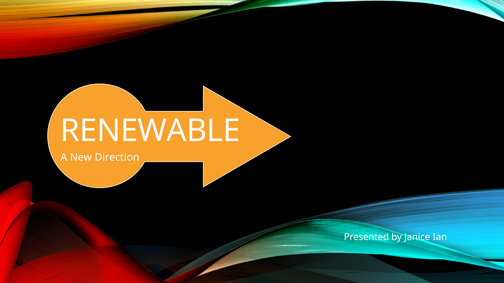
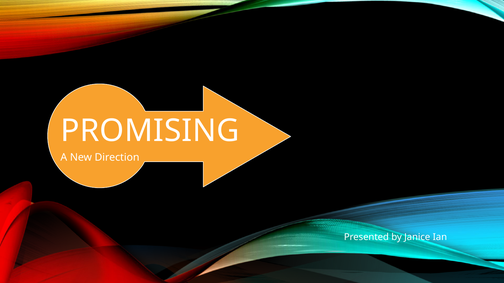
RENEWABLE: RENEWABLE -> PROMISING
